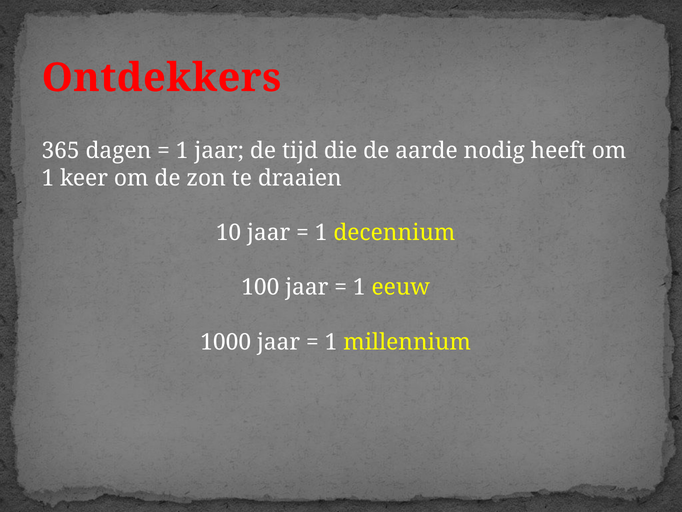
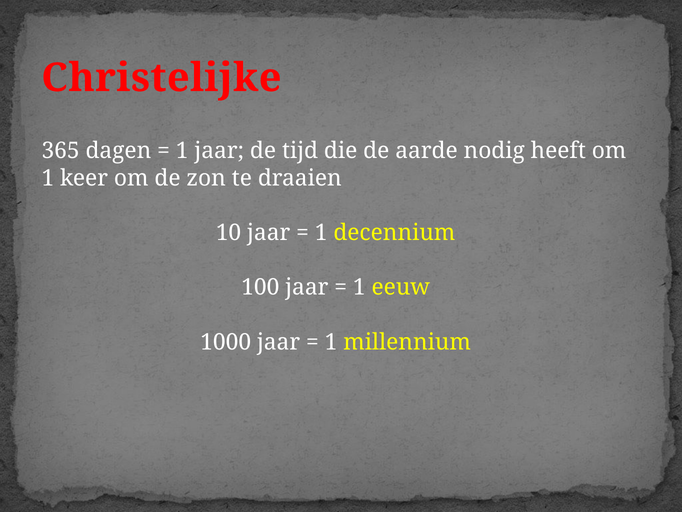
Ontdekkers: Ontdekkers -> Christelijke
